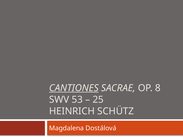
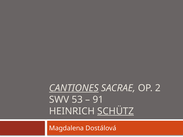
8: 8 -> 2
25: 25 -> 91
SCHÜTZ underline: none -> present
